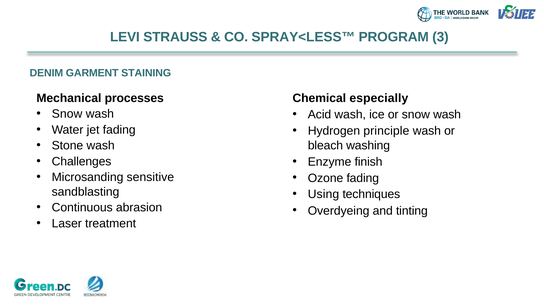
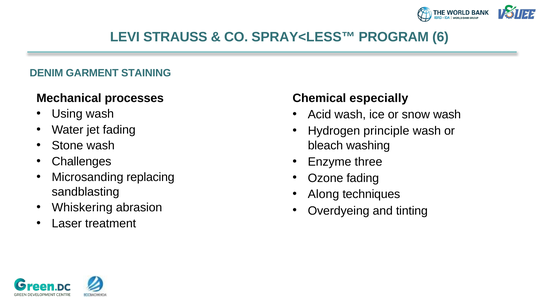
3: 3 -> 6
Snow at (67, 114): Snow -> Using
finish: finish -> three
sensitive: sensitive -> replacing
Using: Using -> Along
Continuous: Continuous -> Whiskering
